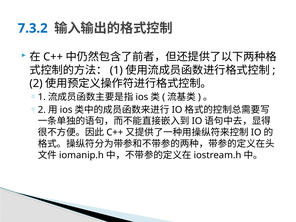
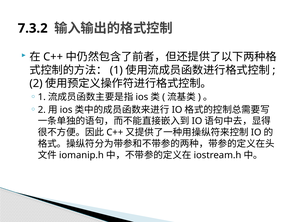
7.3.2 colour: blue -> black
